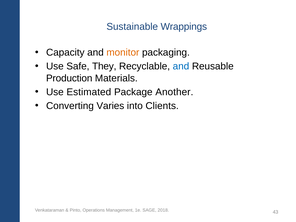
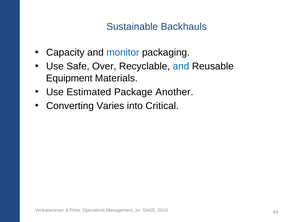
Wrappings: Wrappings -> Backhauls
monitor colour: orange -> blue
They: They -> Over
Production: Production -> Equipment
Clients: Clients -> Critical
